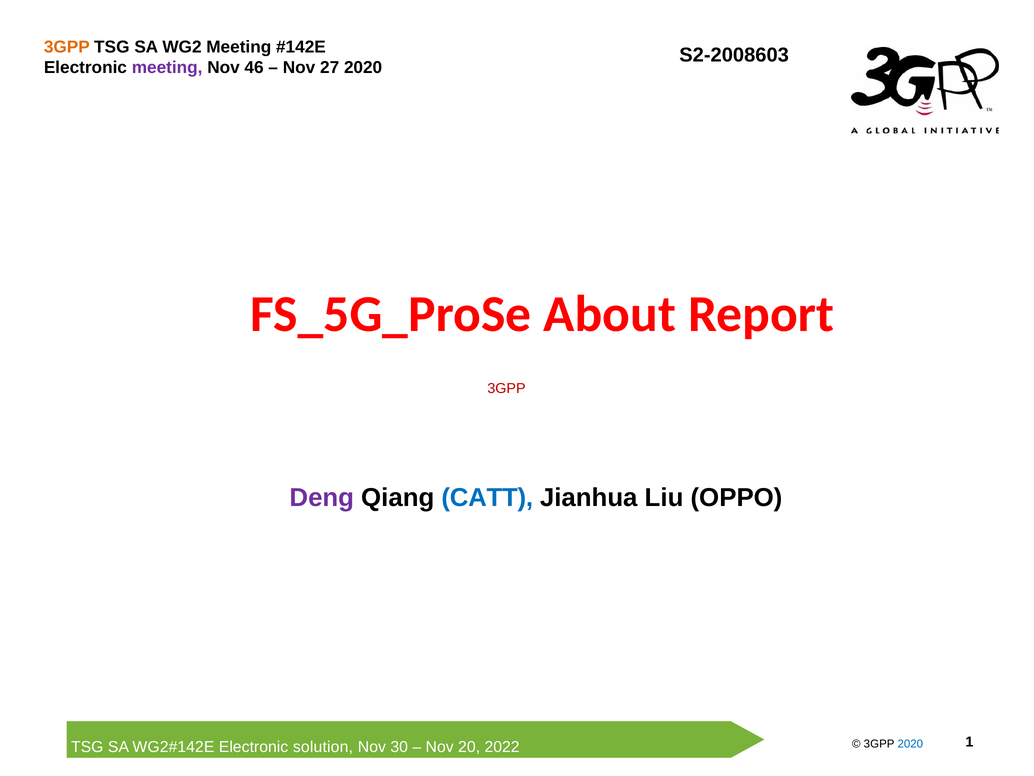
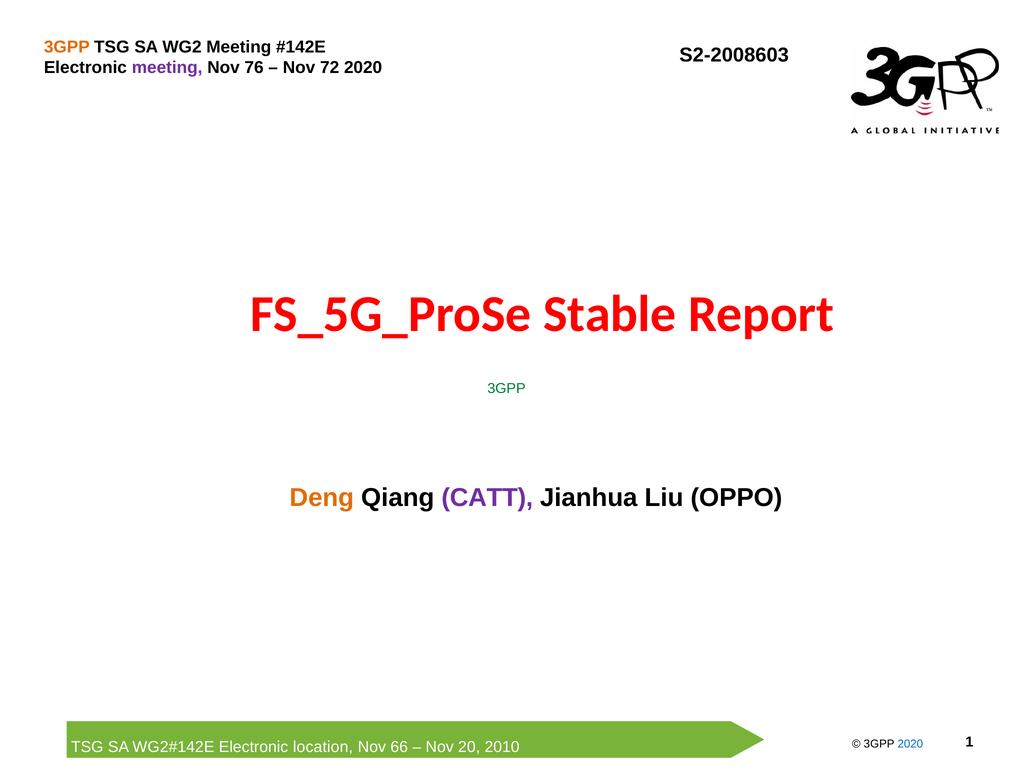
46: 46 -> 76
27: 27 -> 72
About: About -> Stable
3GPP at (506, 388) colour: red -> green
Deng colour: purple -> orange
CATT colour: blue -> purple
solution: solution -> location
30: 30 -> 66
2022: 2022 -> 2010
